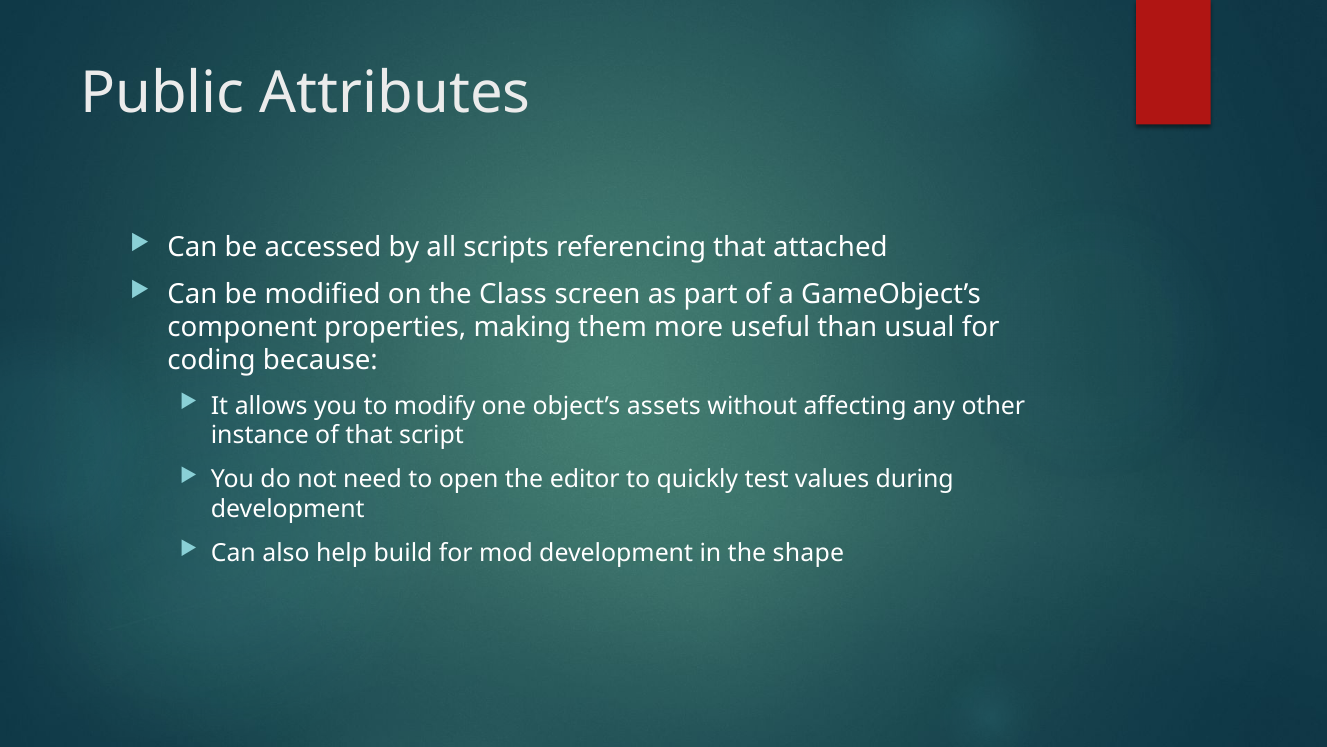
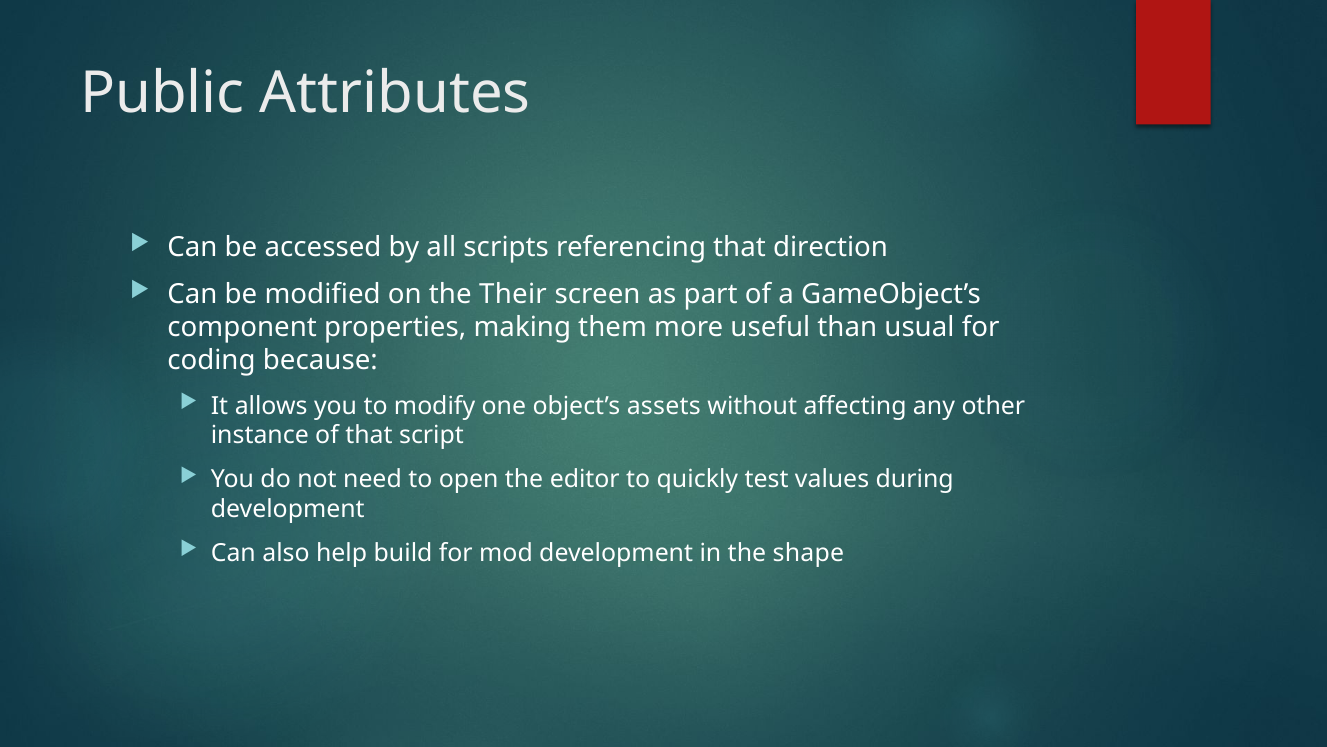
attached: attached -> direction
Class: Class -> Their
